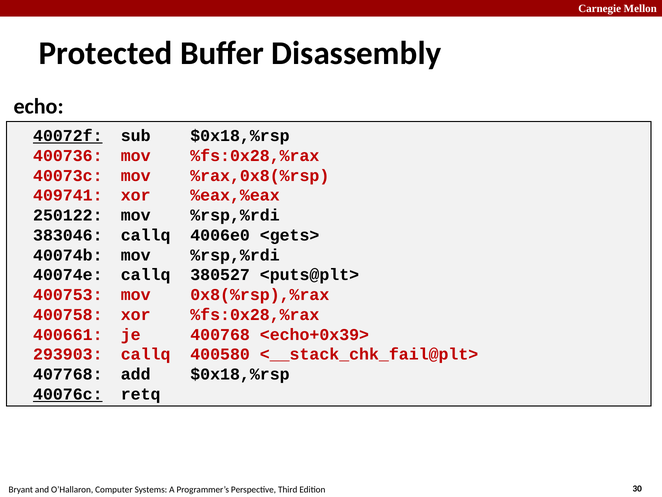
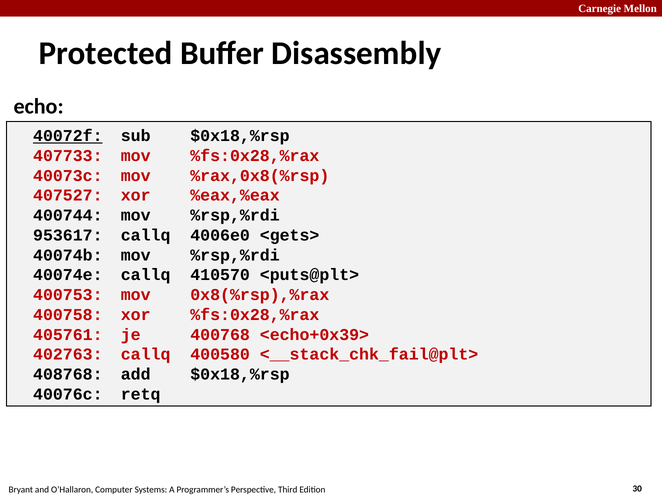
400736: 400736 -> 407733
409741: 409741 -> 407527
250122: 250122 -> 400744
383046: 383046 -> 953617
380527: 380527 -> 410570
400661: 400661 -> 405761
293903: 293903 -> 402763
407768: 407768 -> 408768
40076c underline: present -> none
